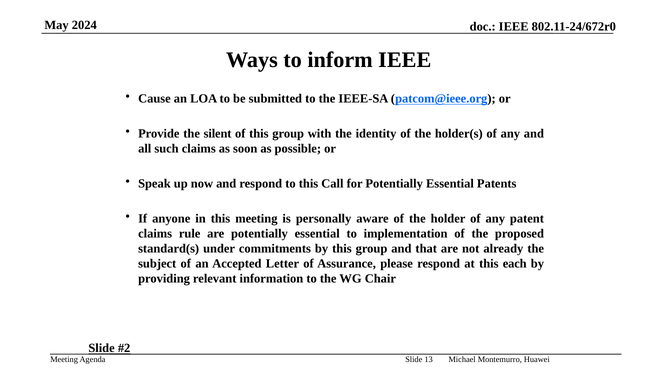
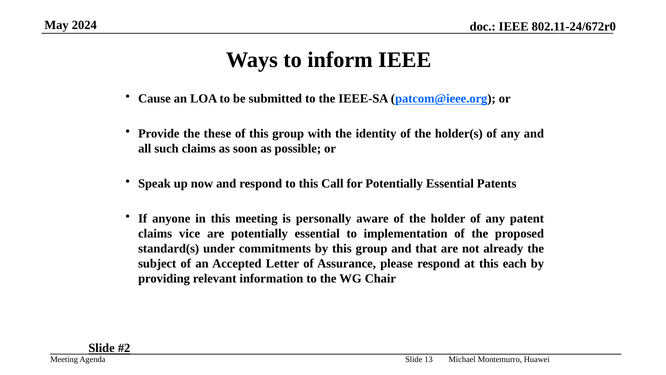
silent: silent -> these
rule: rule -> vice
